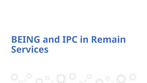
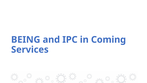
Remain: Remain -> Coming
